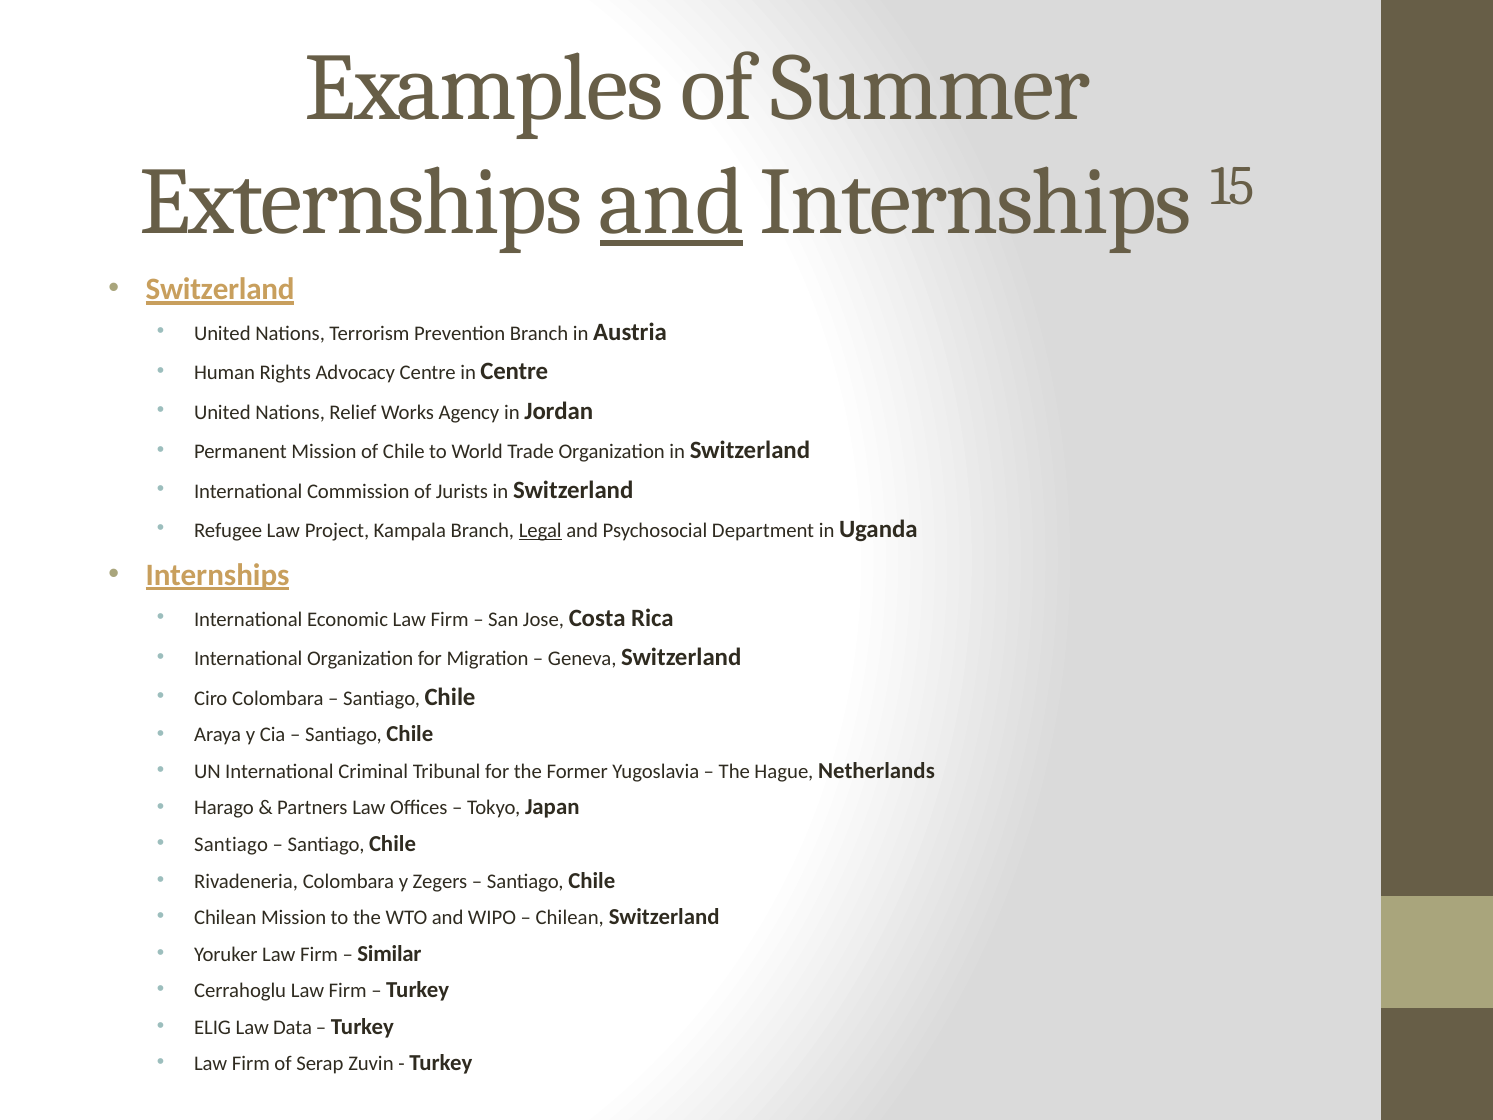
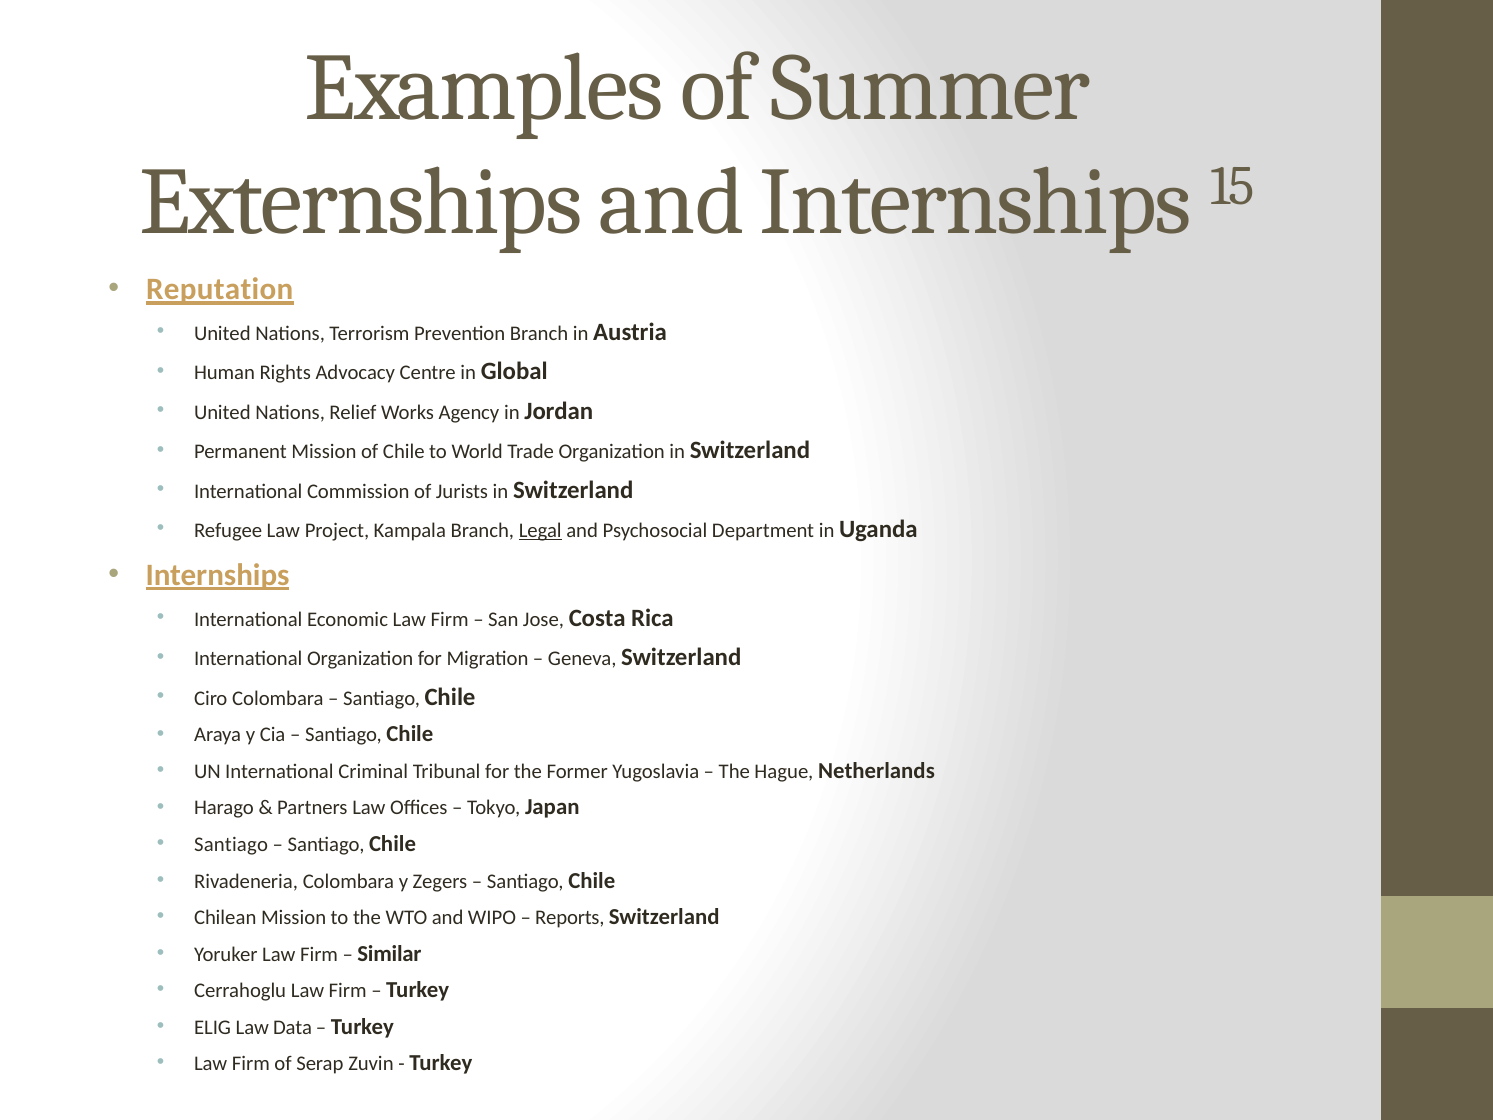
and at (672, 202) underline: present -> none
Switzerland at (220, 290): Switzerland -> Reputation
in Centre: Centre -> Global
Chilean at (570, 917): Chilean -> Reports
